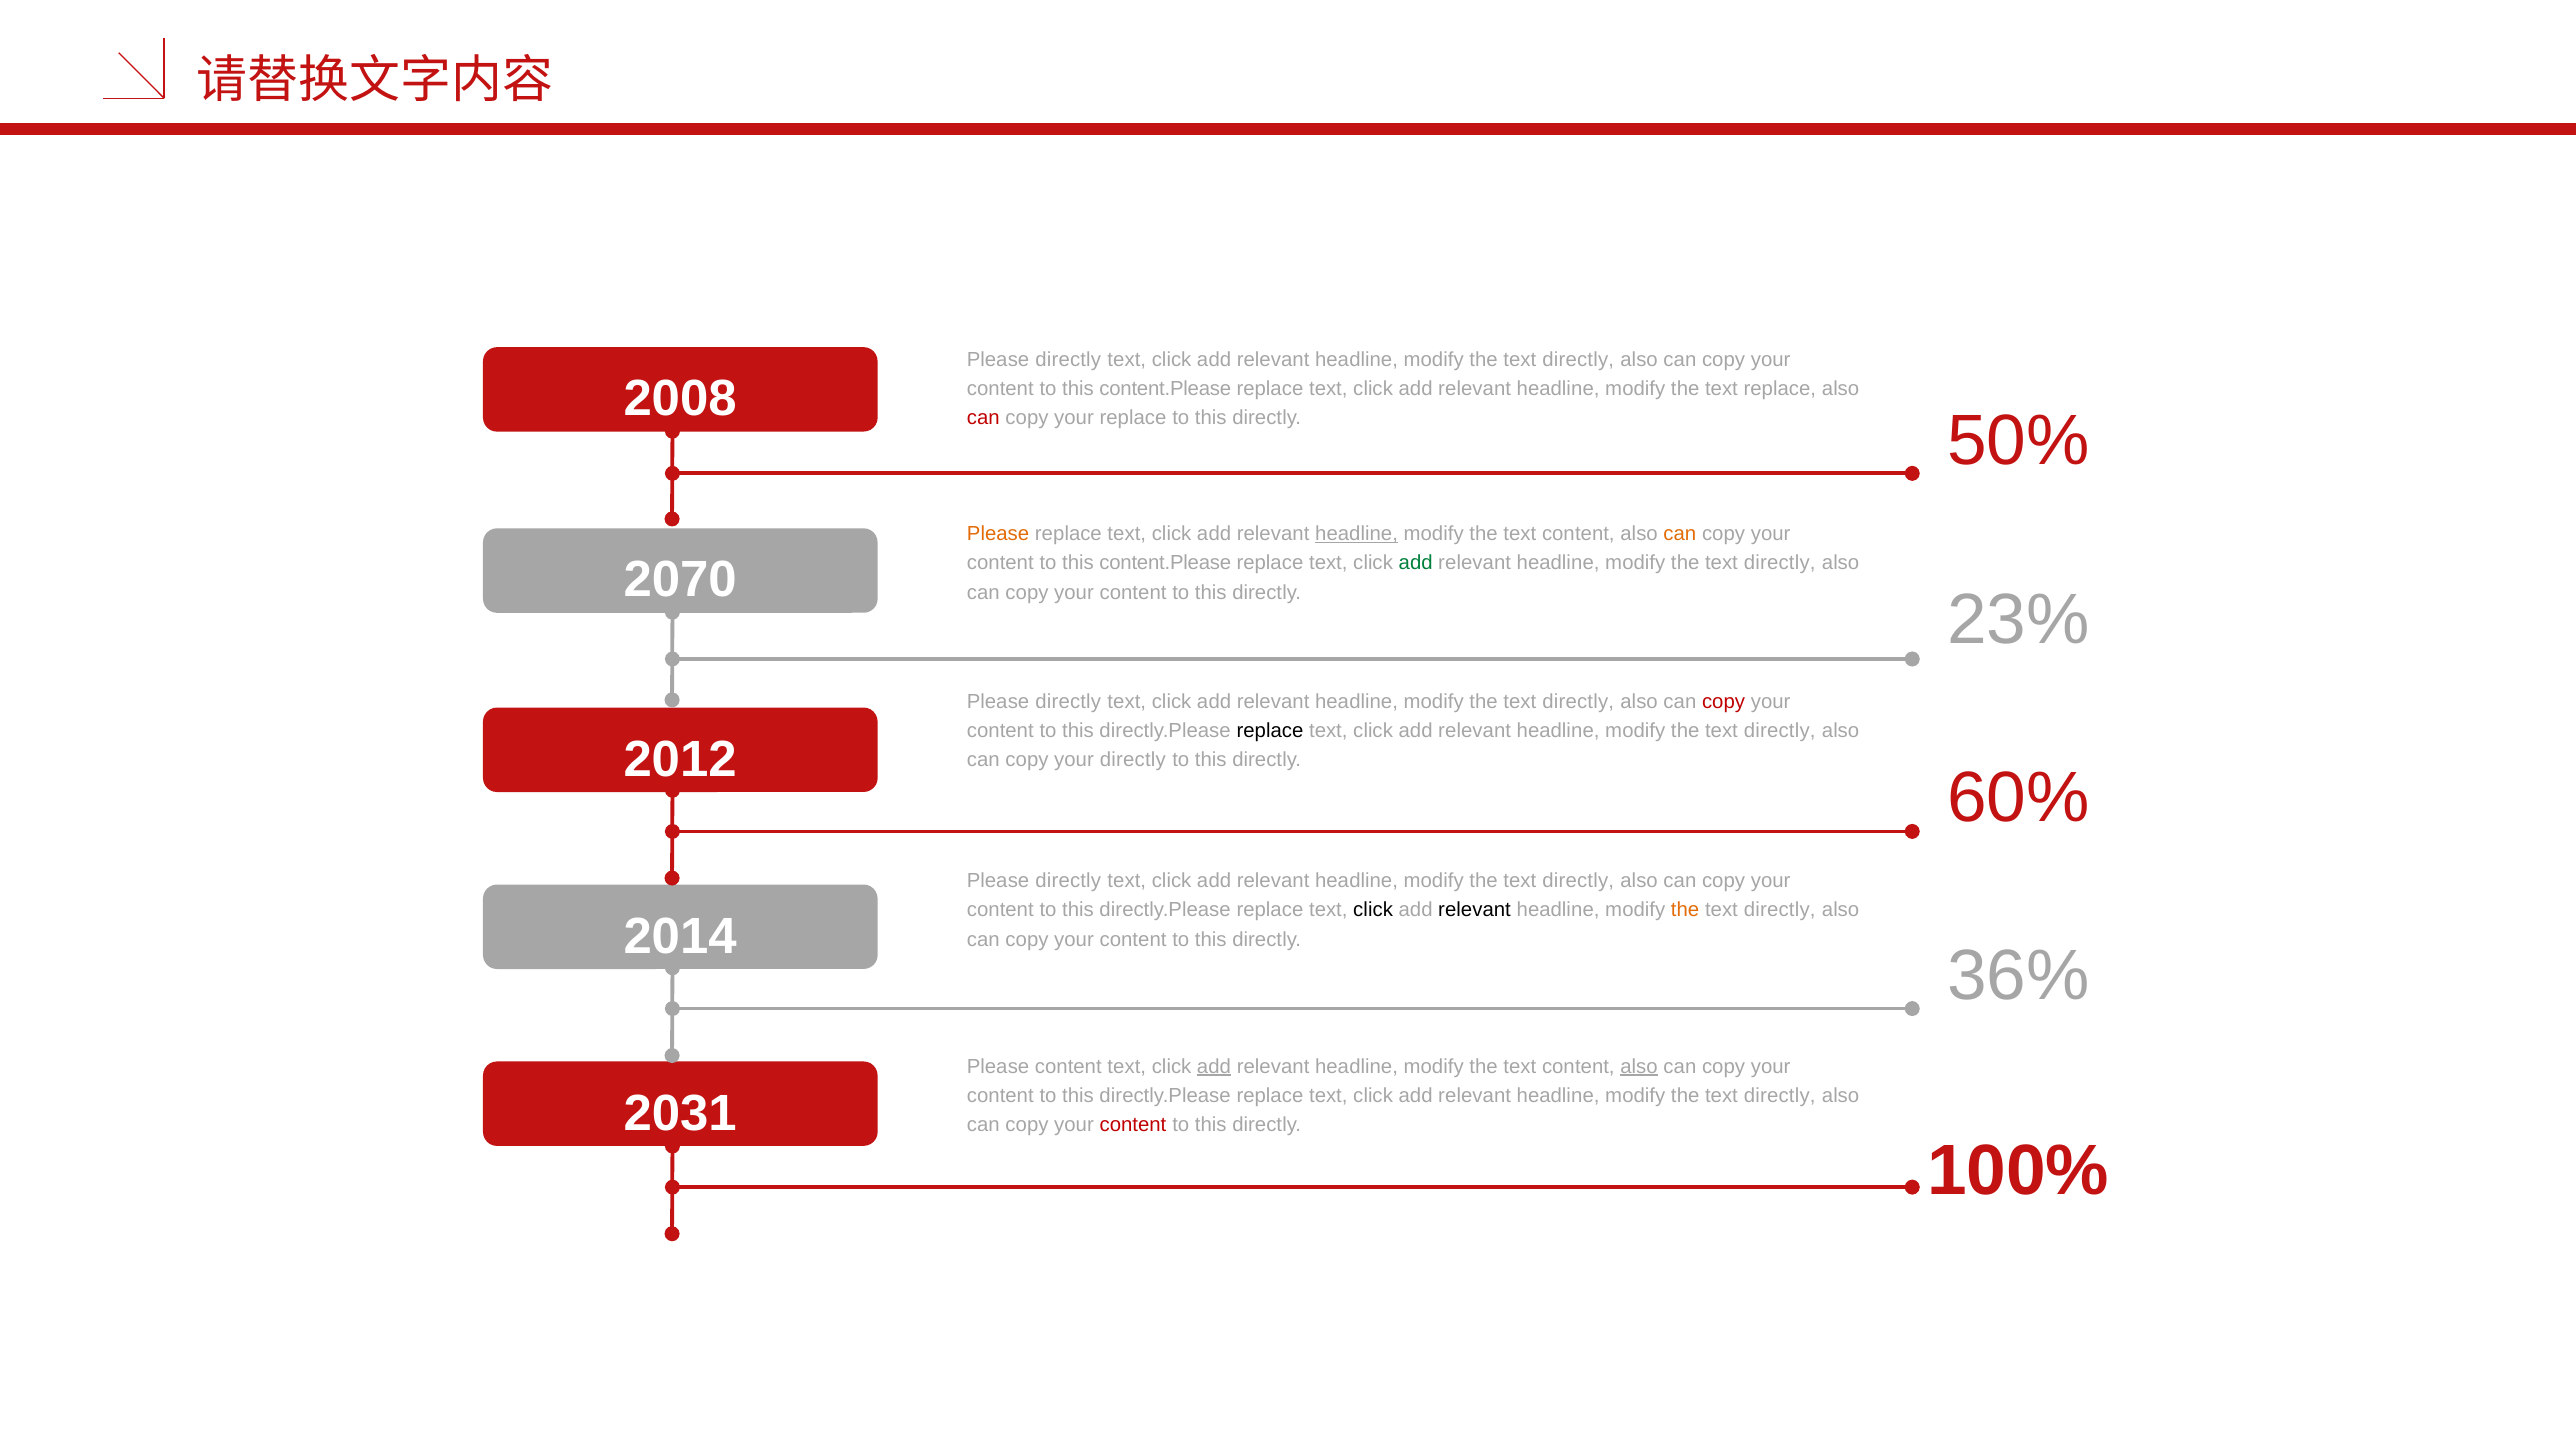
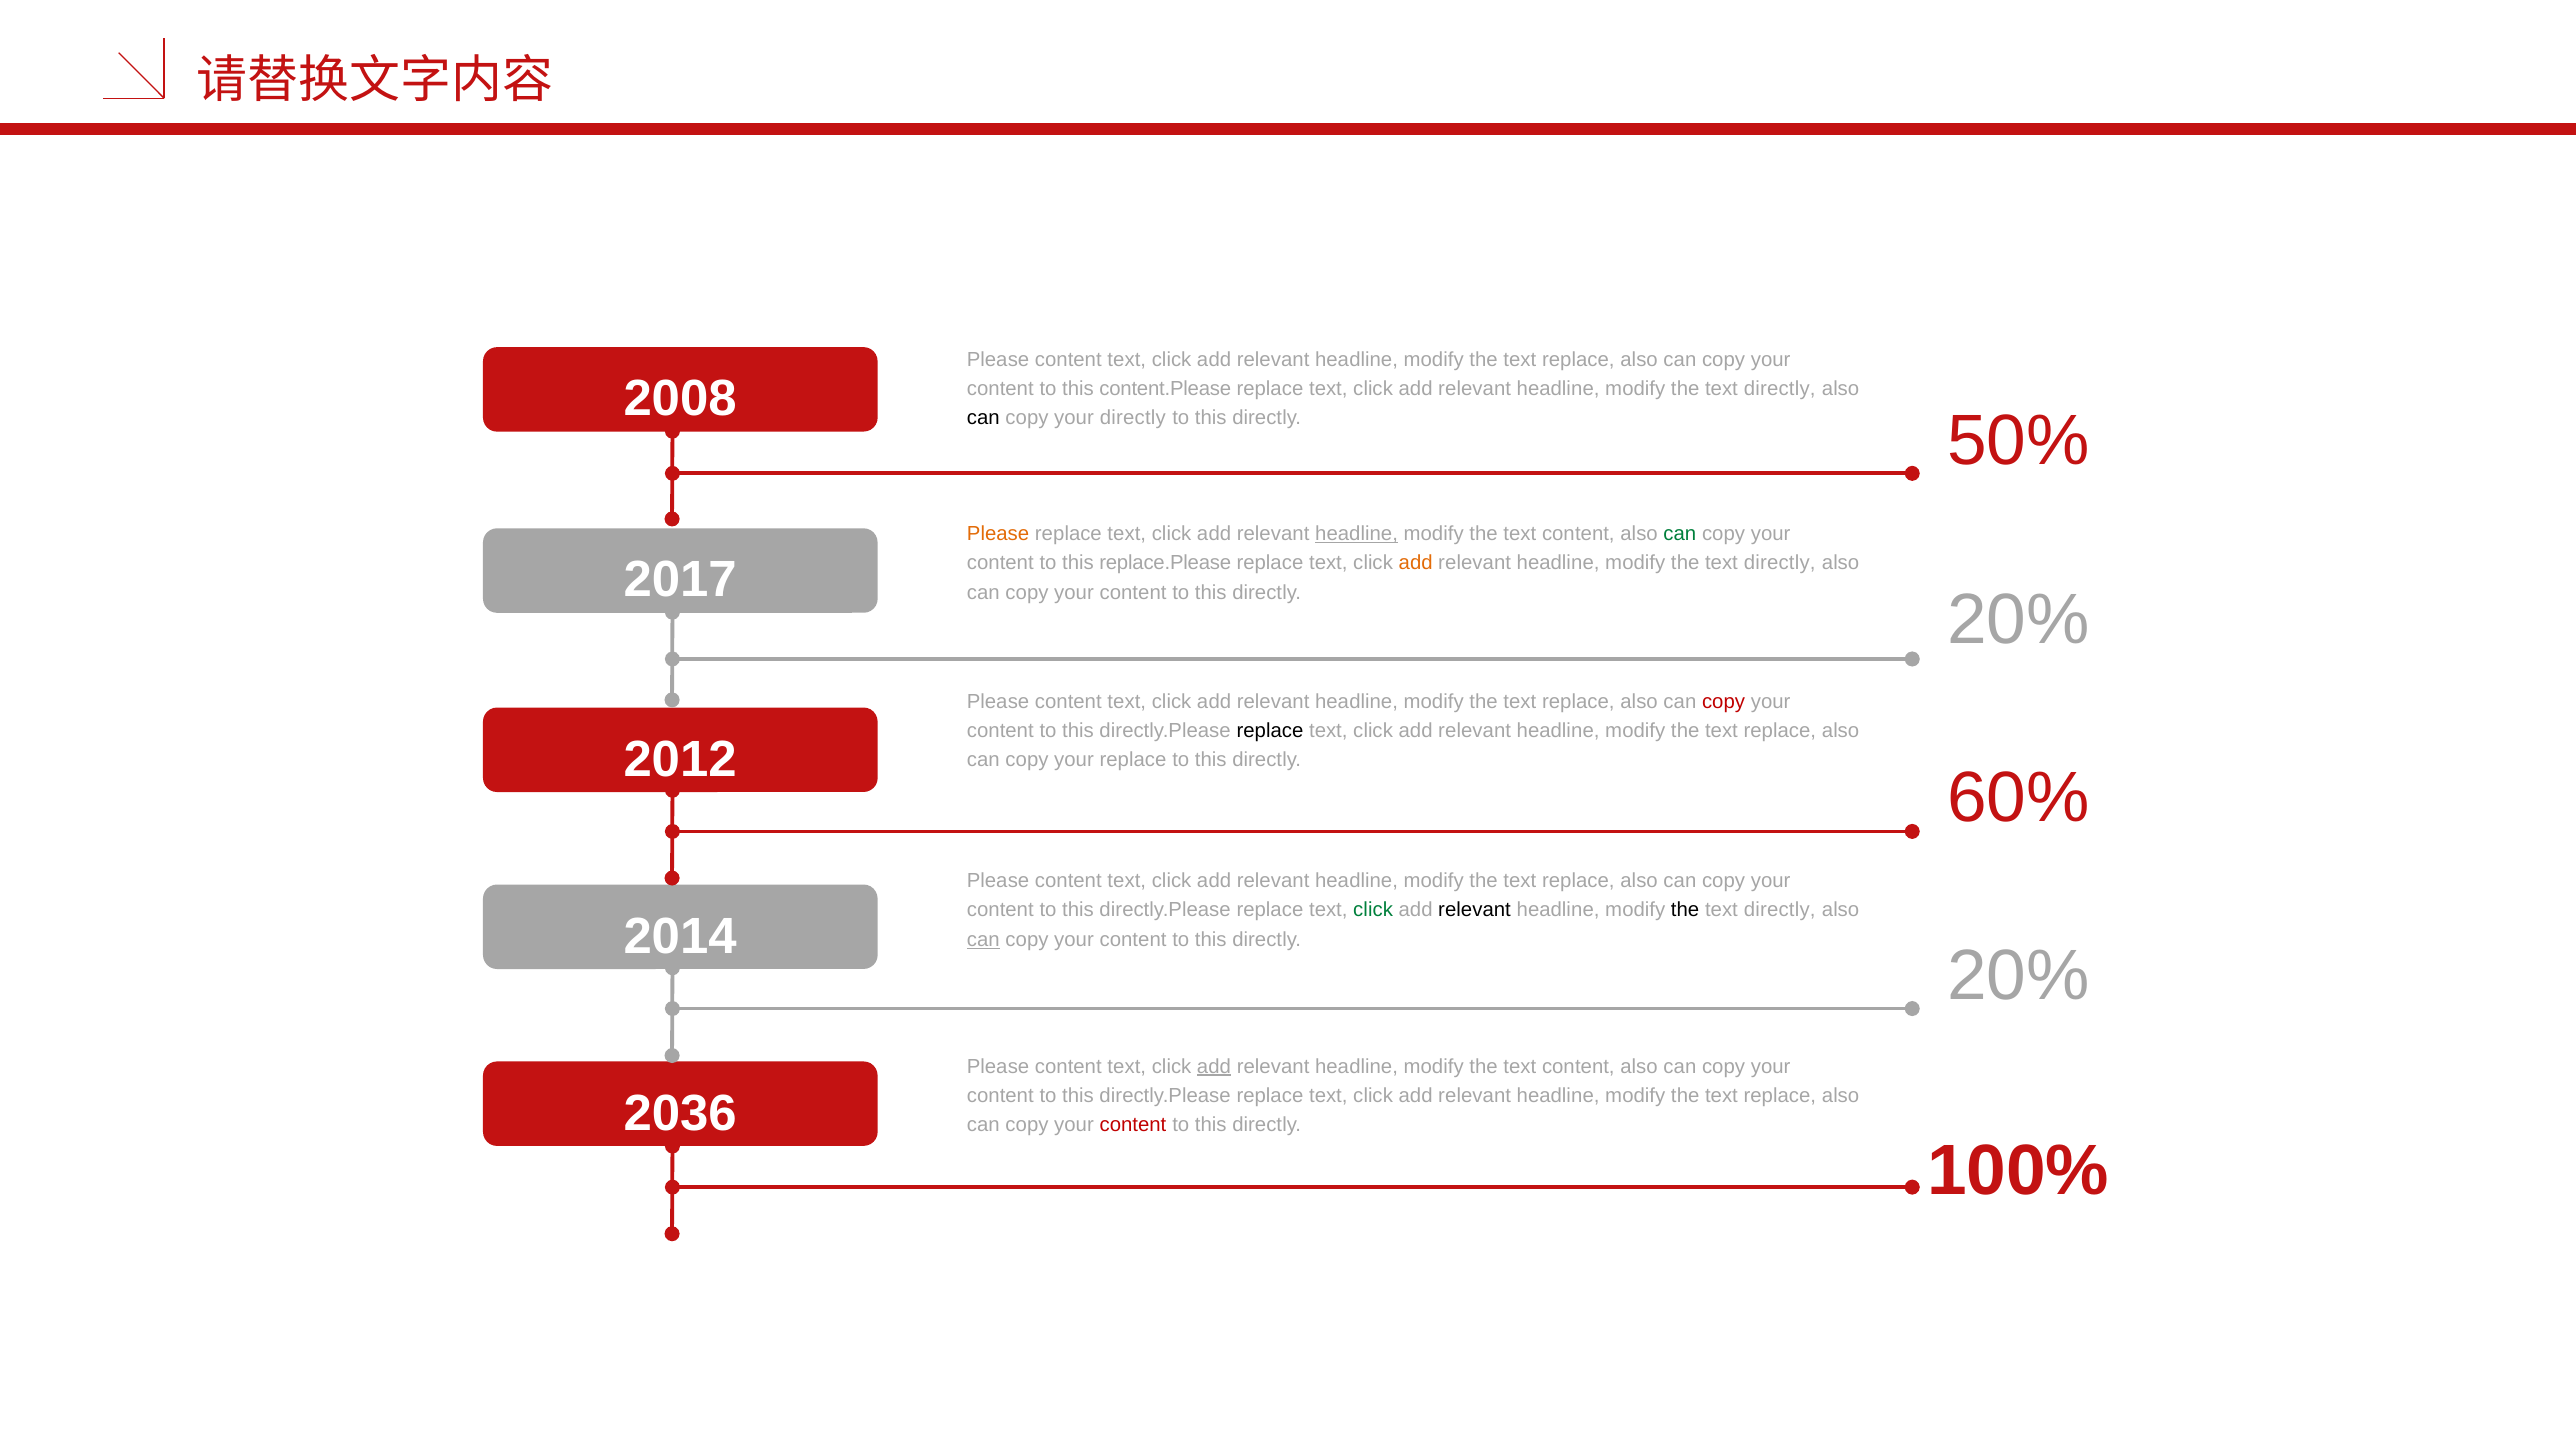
directly at (1068, 360): directly -> content
directly at (1578, 360): directly -> replace
replace at (1780, 389): replace -> directly
can at (983, 418) colour: red -> black
your replace: replace -> directly
can at (1680, 534) colour: orange -> green
content.Please at (1165, 563): content.Please -> replace.Please
add at (1416, 563) colour: green -> orange
2070: 2070 -> 2017
23% at (2018, 619): 23% -> 20%
directly at (1068, 702): directly -> content
directly at (1578, 702): directly -> replace
directly at (1780, 731): directly -> replace
your directly: directly -> replace
directly at (1068, 881): directly -> content
directly at (1578, 881): directly -> replace
click at (1373, 910) colour: black -> green
the at (1685, 910) colour: orange -> black
can at (983, 939) underline: none -> present
36% at (2018, 976): 36% -> 20%
also at (1639, 1066) underline: present -> none
directly at (1780, 1095): directly -> replace
2031: 2031 -> 2036
